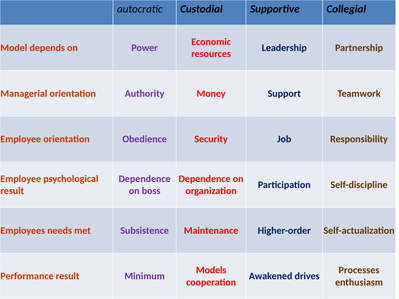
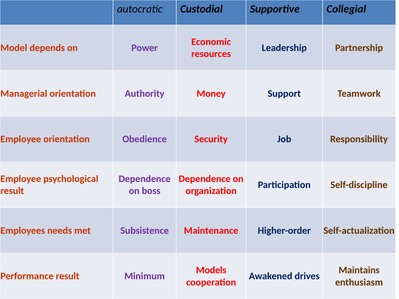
Processes: Processes -> Maintains
